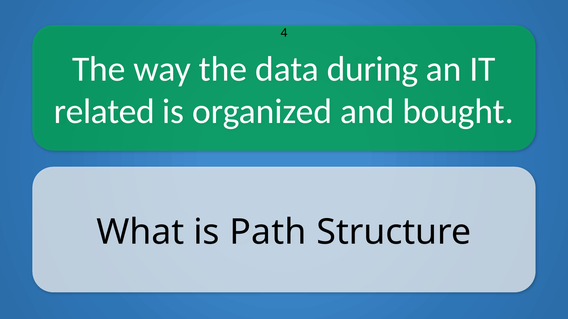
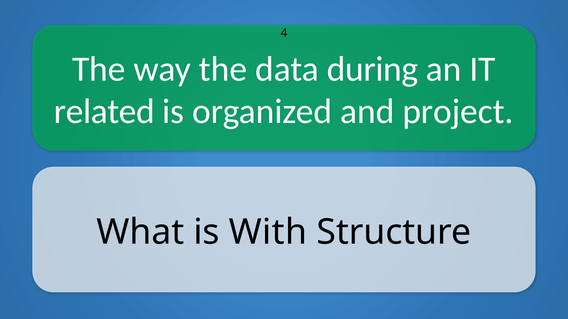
bought: bought -> project
Path: Path -> With
